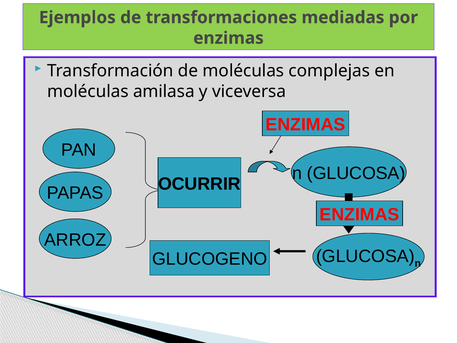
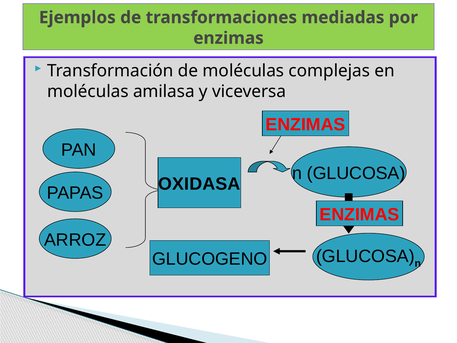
OCURRIR: OCURRIR -> OXIDASA
